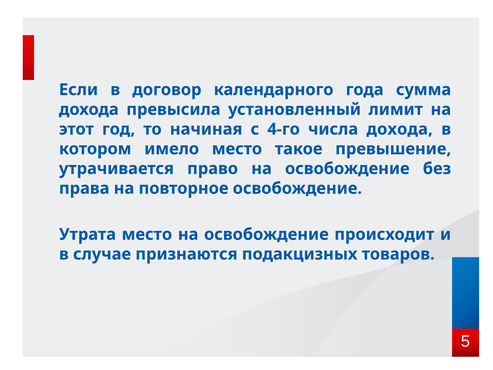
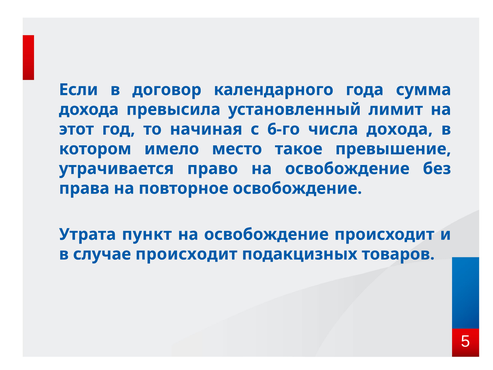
4-го: 4-го -> 6-го
Утрата место: место -> пункт
случае признаются: признаются -> происходит
